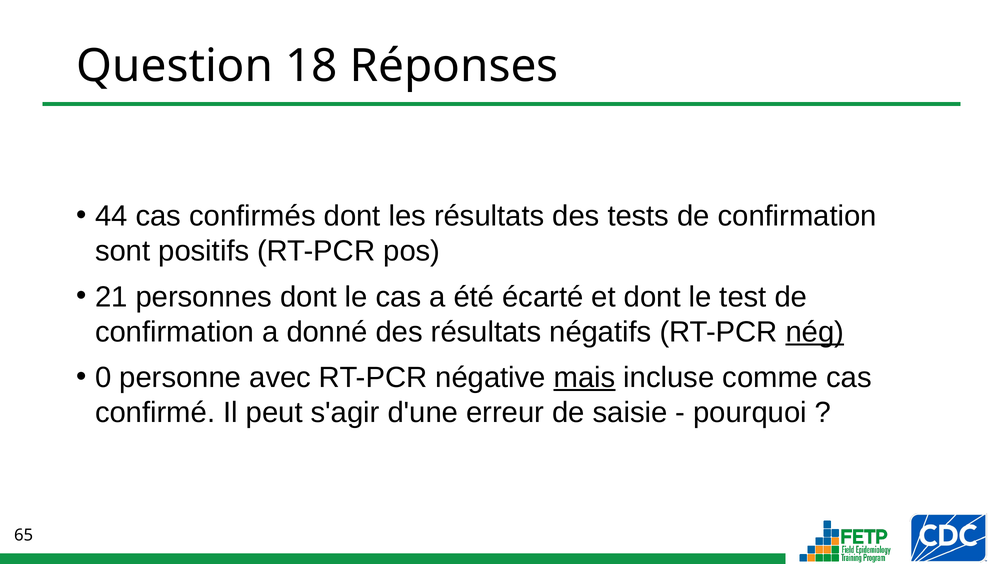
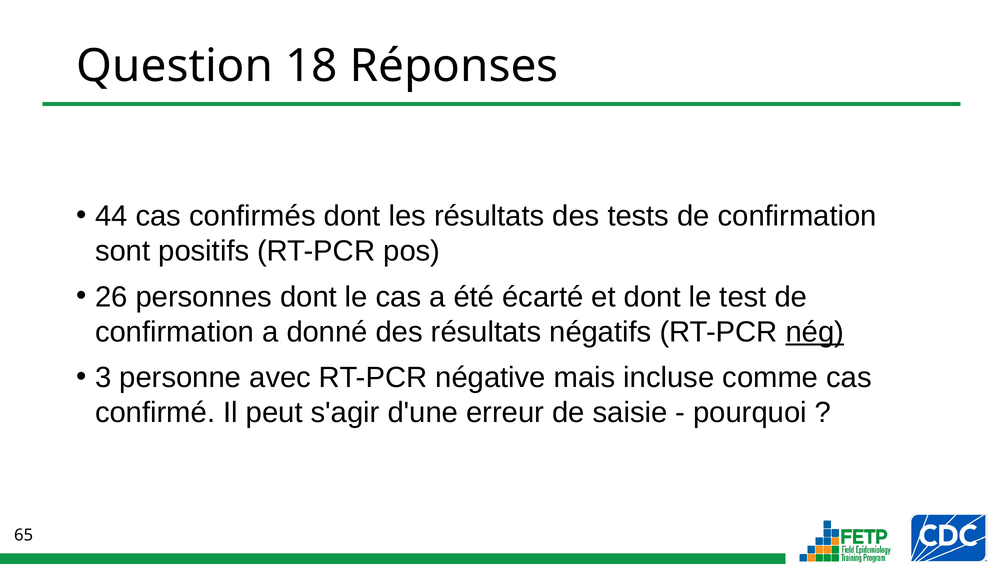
21: 21 -> 26
0: 0 -> 3
mais underline: present -> none
